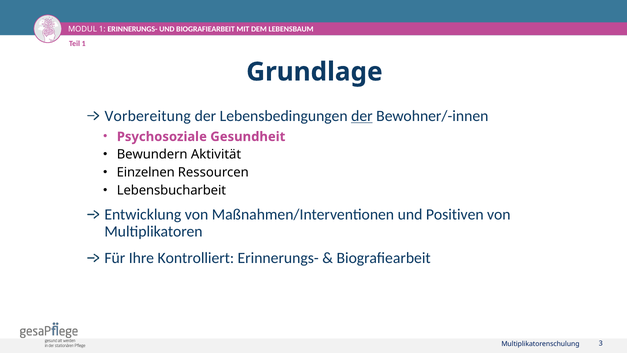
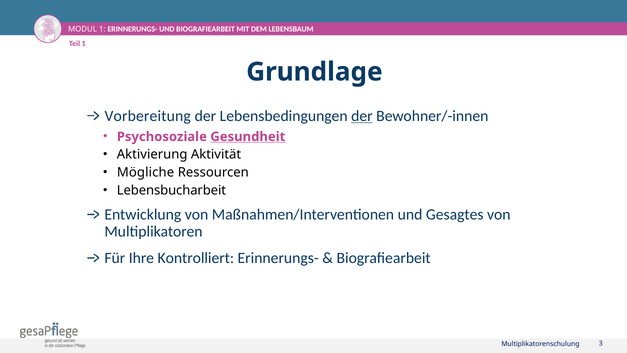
Gesundheit underline: none -> present
Bewundern: Bewundern -> Aktivierung
Einzelnen: Einzelnen -> Mögliche
Positiven: Positiven -> Gesagtes
